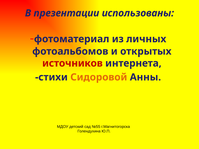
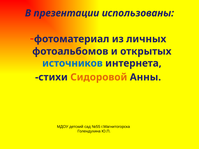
источников colour: red -> blue
